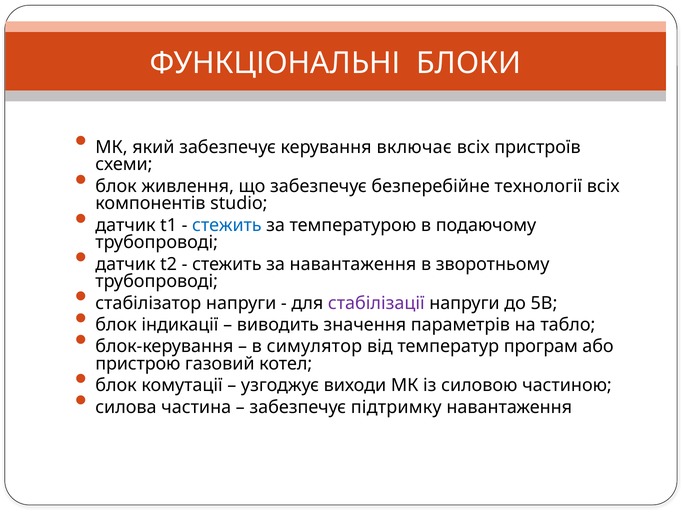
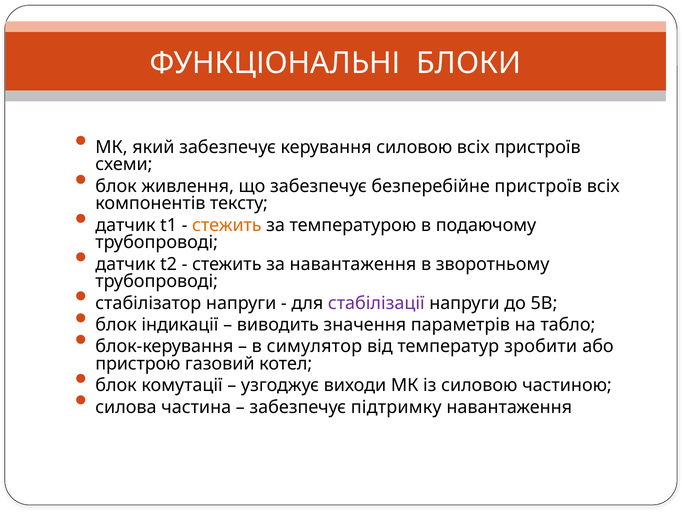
керування включає: включає -> силовою
безперебійне технології: технології -> пристроїв
studio: studio -> тексту
стежить at (227, 225) colour: blue -> orange
програм: програм -> зробити
